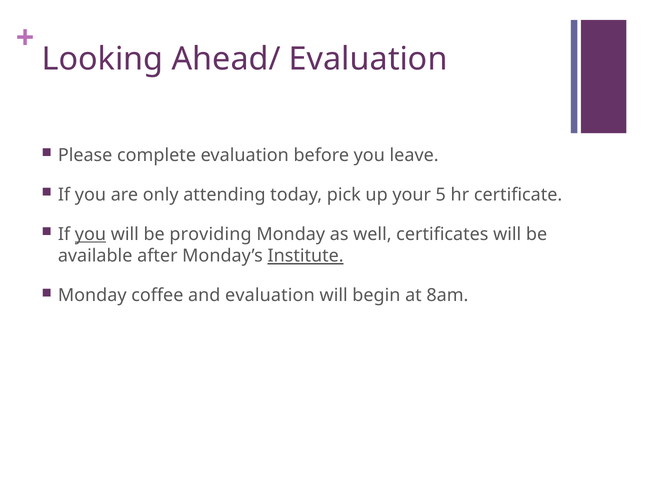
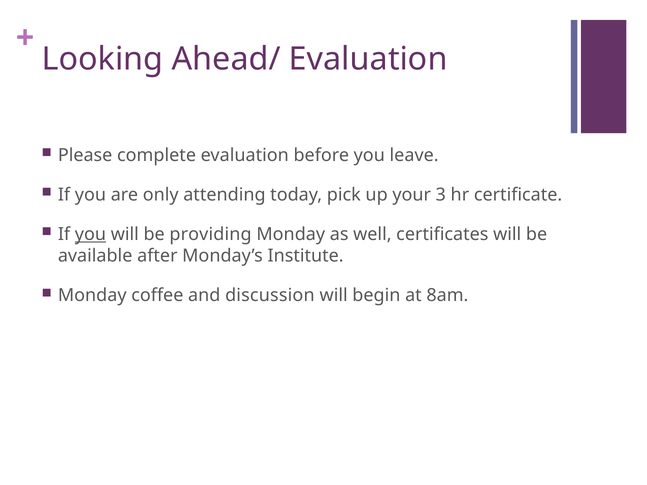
5: 5 -> 3
Institute underline: present -> none
and evaluation: evaluation -> discussion
